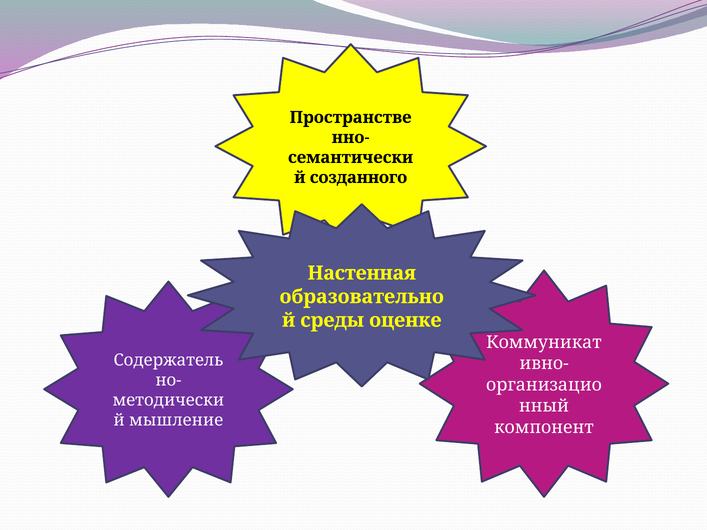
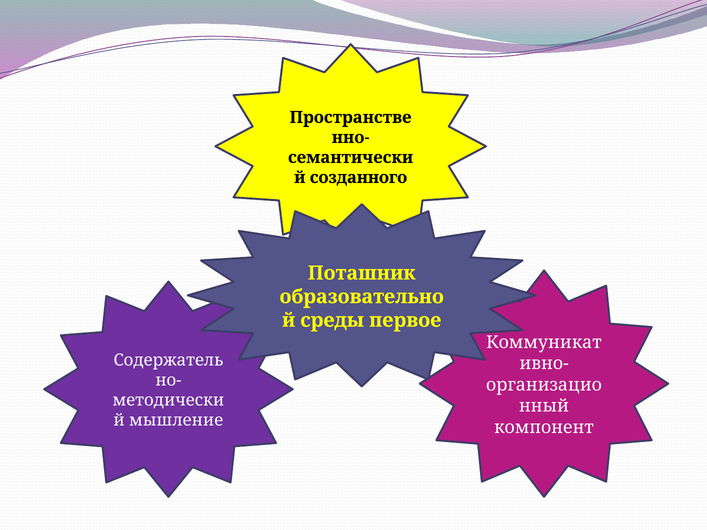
Настенная: Настенная -> Поташник
оценке: оценке -> первое
